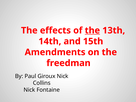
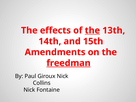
freedman underline: none -> present
